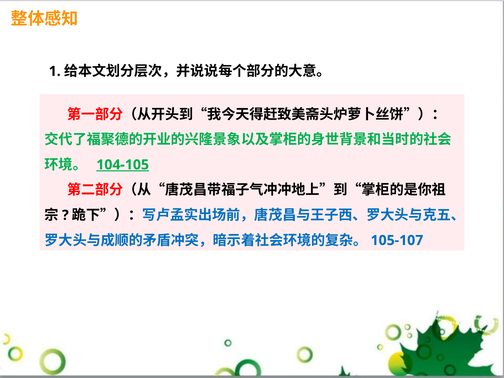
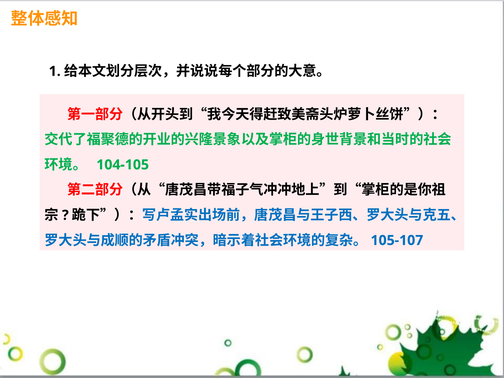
104-105 underline: present -> none
